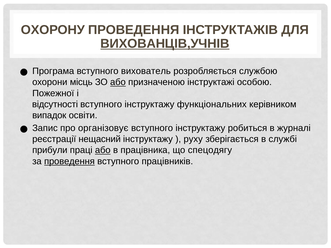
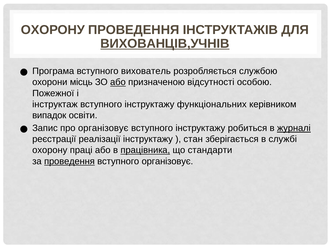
інструктажі: інструктажі -> відсутності
відсутності: відсутності -> інструктаж
журналі underline: none -> present
нещасний: нещасний -> реалізації
руху: руху -> стан
прибули at (50, 150): прибули -> охорону
або at (103, 150) underline: present -> none
працівника underline: none -> present
спецодягу: спецодягу -> стандарти
вступного працівників: працівників -> організовує
